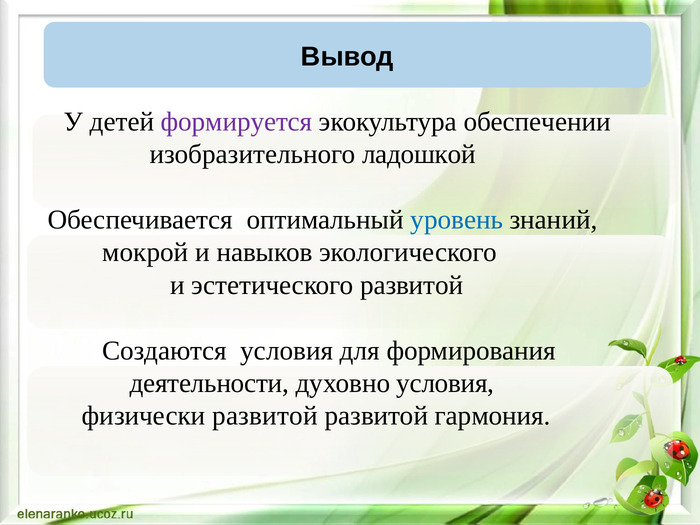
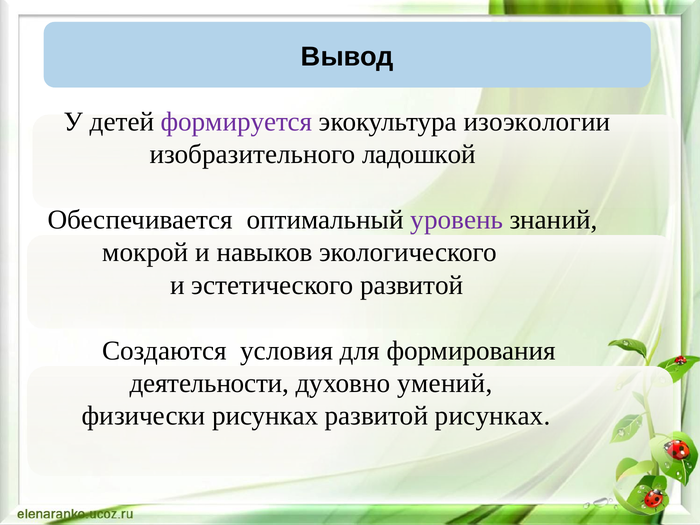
обеспечении: обеспечении -> изоэкологии
уровень colour: blue -> purple
духовно условия: условия -> умений
физически развитой: развитой -> рисунках
развитой гармония: гармония -> рисунках
